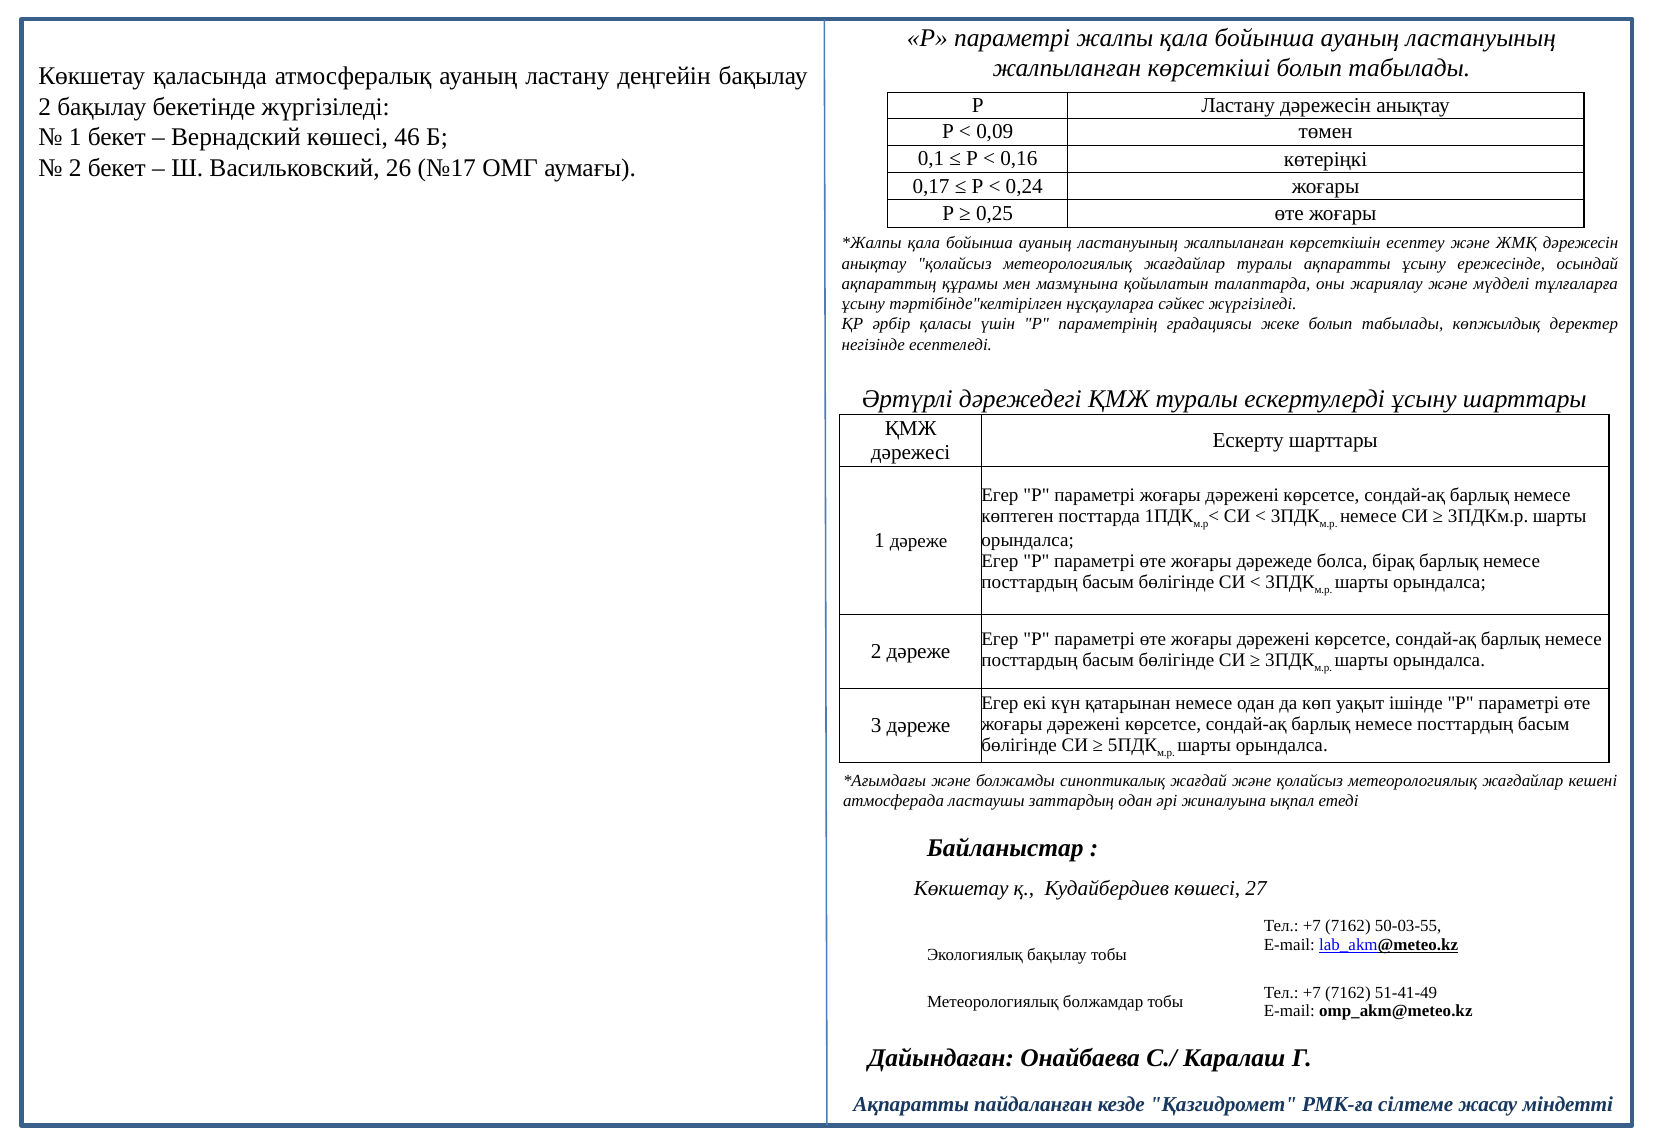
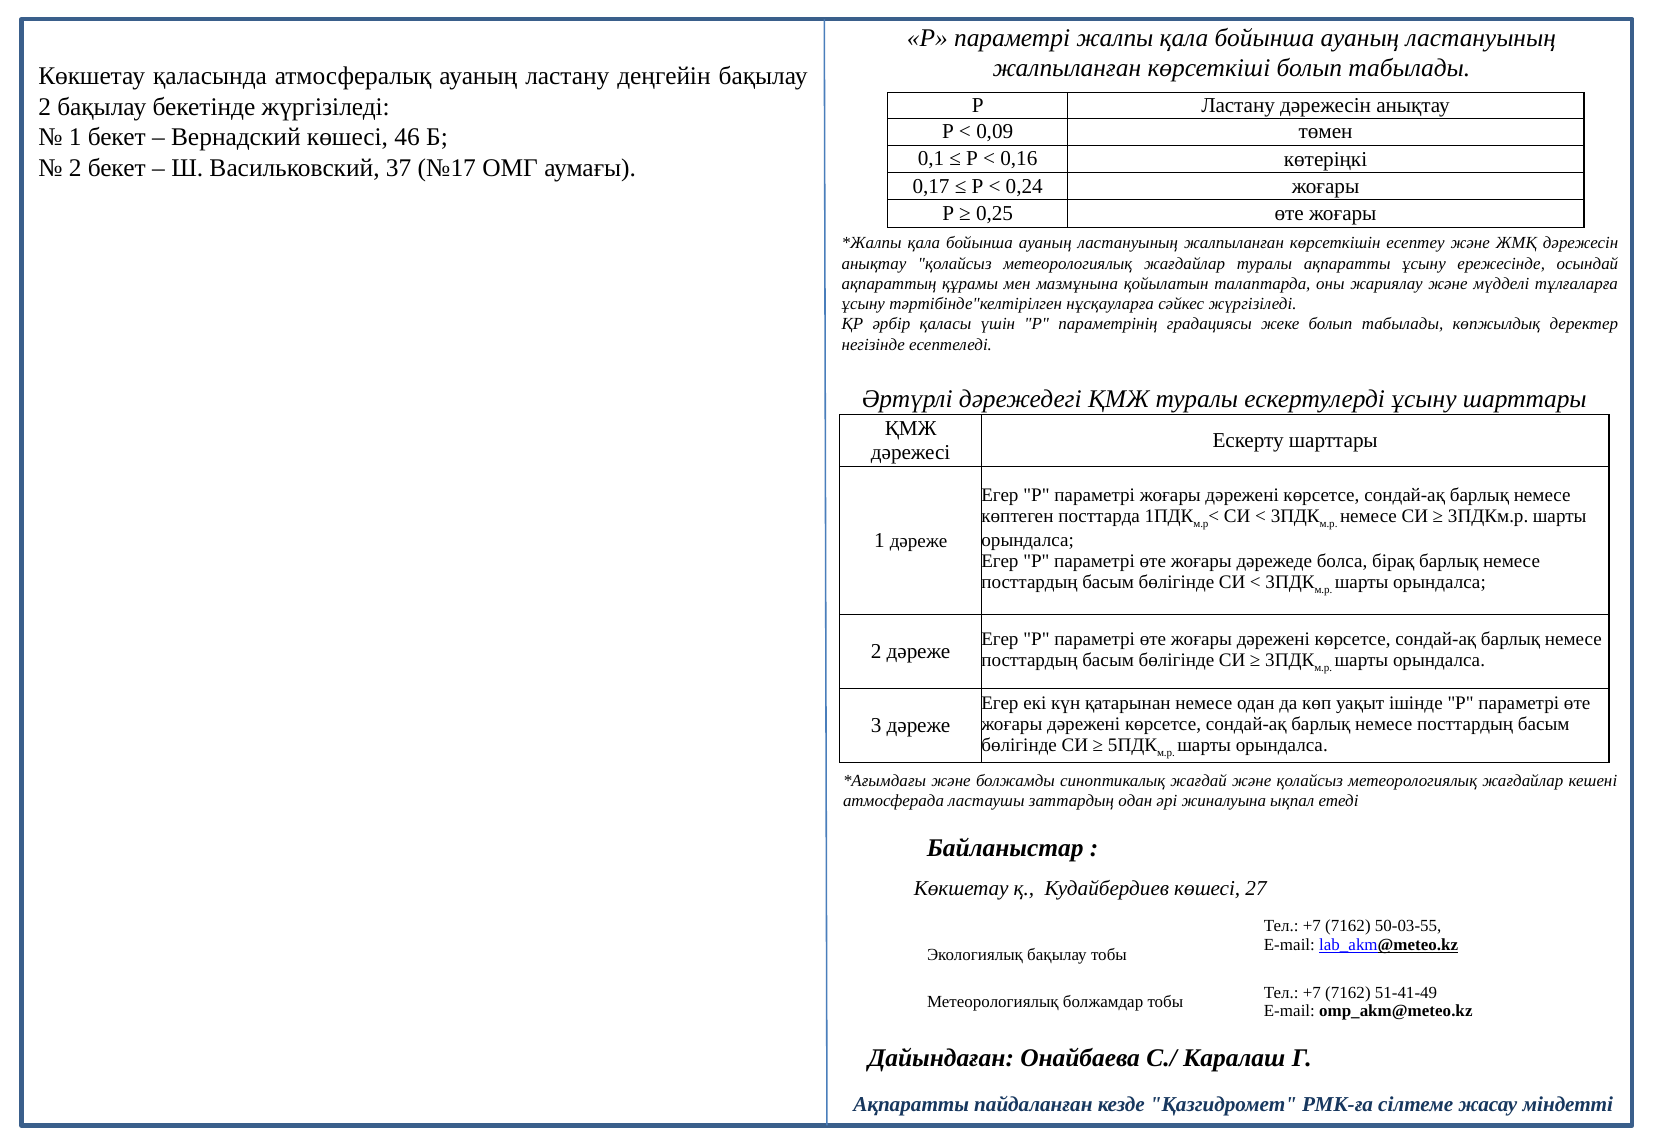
26: 26 -> 37
